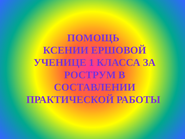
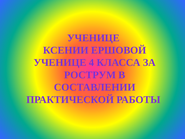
ПОМОЩЬ at (93, 38): ПОМОЩЬ -> УЧЕНИЦЕ
1: 1 -> 4
